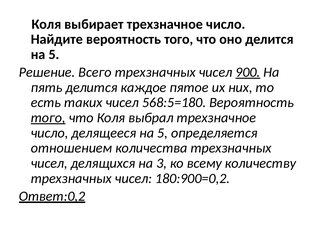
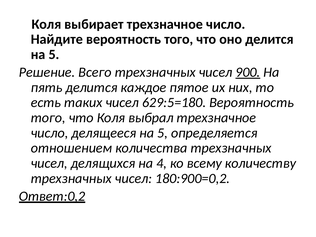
568:5=180: 568:5=180 -> 629:5=180
того at (48, 118) underline: present -> none
3: 3 -> 4
